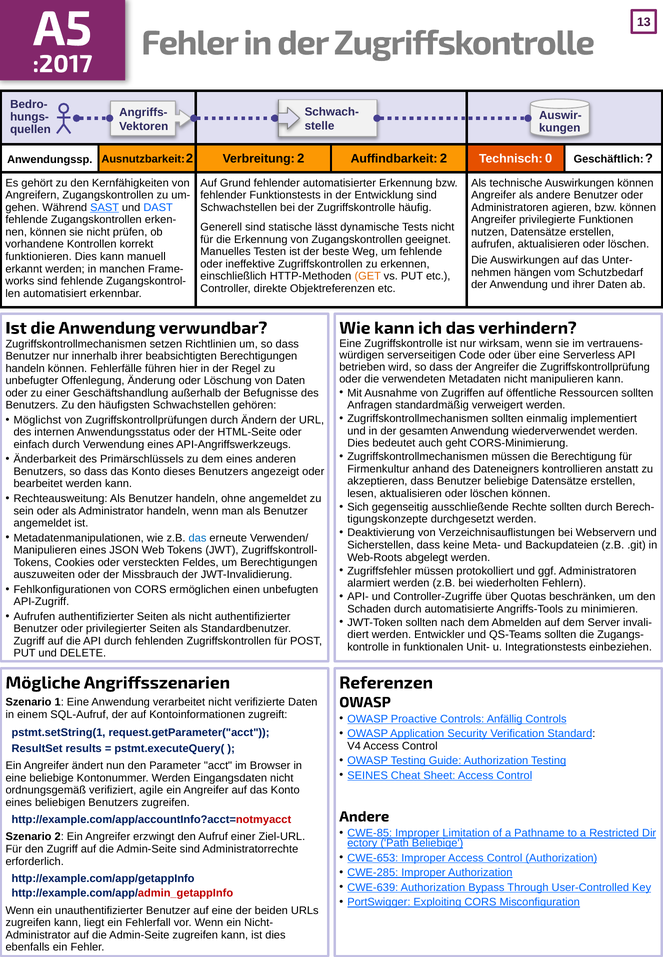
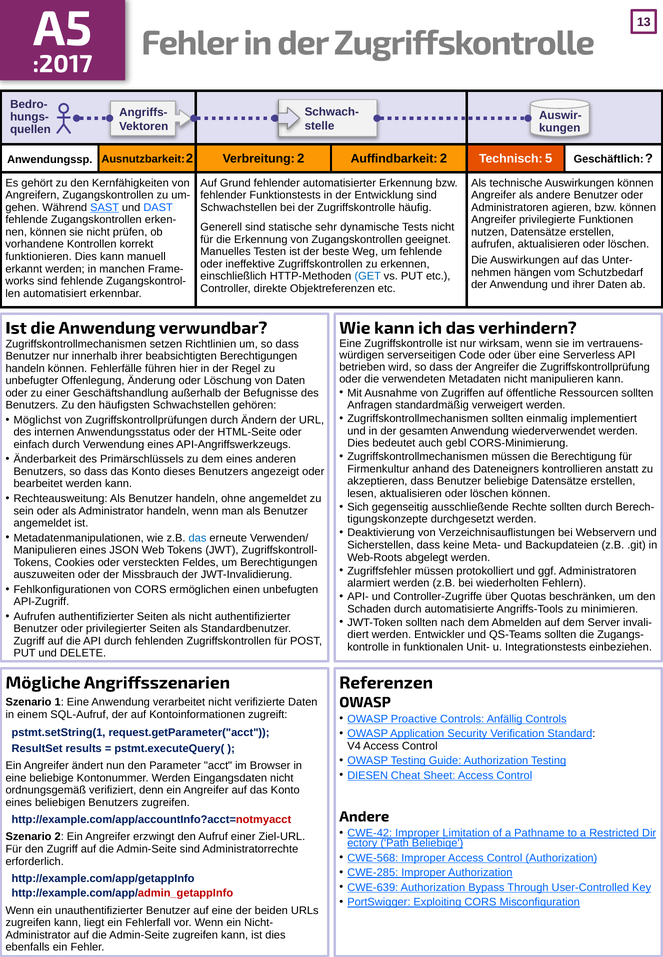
0: 0 -> 5
lässt: lässt -> sehr
GET colour: orange -> blue
geht: geht -> gebl
SEINES: SEINES -> DIESEN
agile: agile -> denn
CWE-85: CWE-85 -> CWE-42
CWE-653: CWE-653 -> CWE-568
